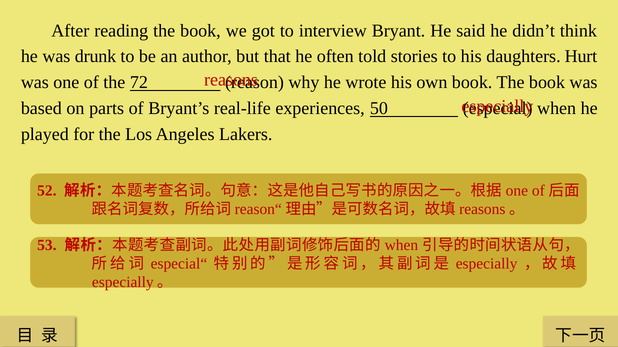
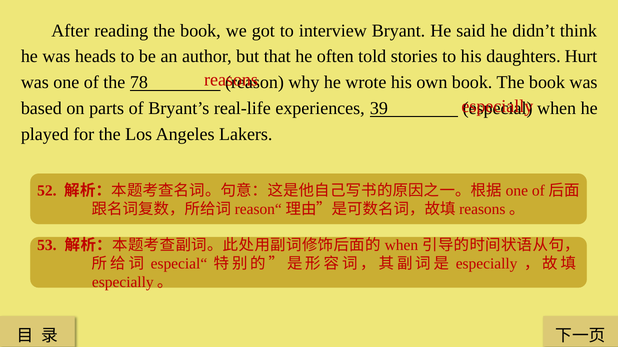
drunk: drunk -> heads
72: 72 -> 78
50: 50 -> 39
